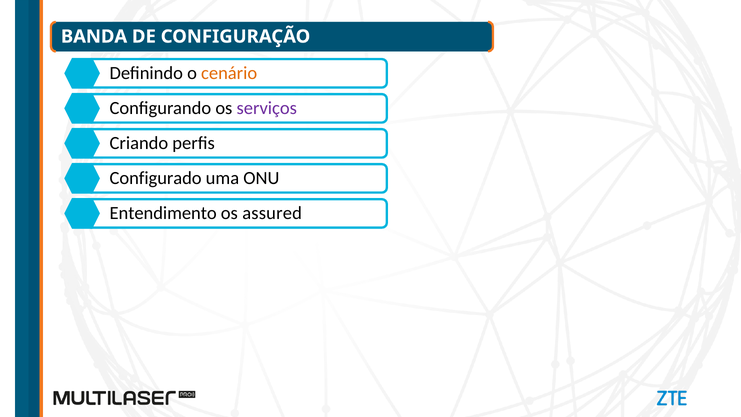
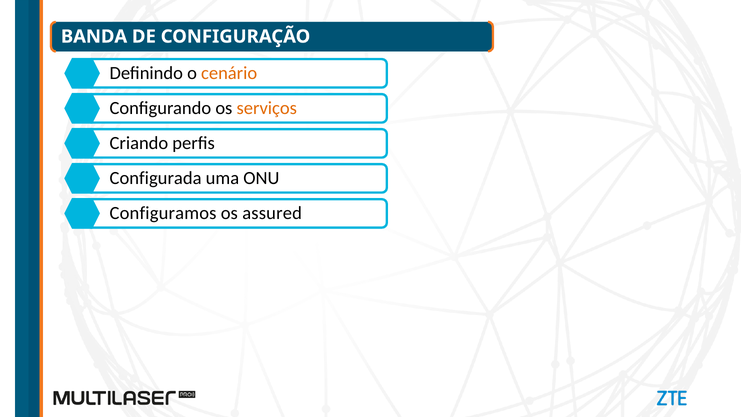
serviços colour: purple -> orange
Configurado: Configurado -> Configurada
Entendimento: Entendimento -> Configuramos
